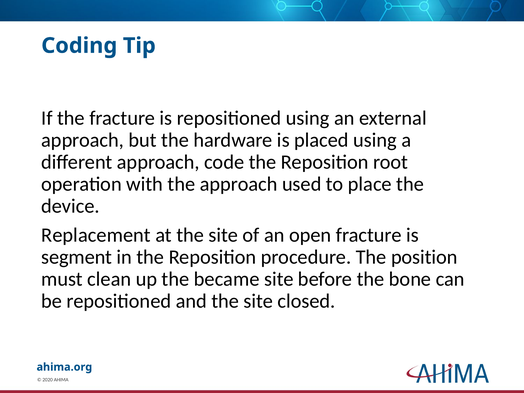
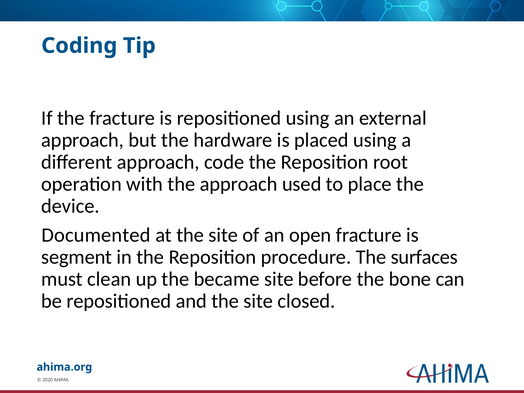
Replacement: Replacement -> Documented
position: position -> surfaces
